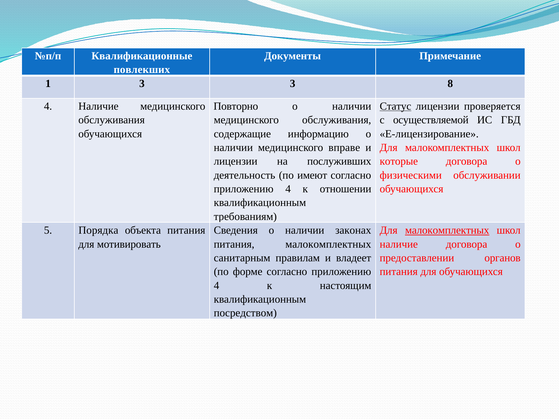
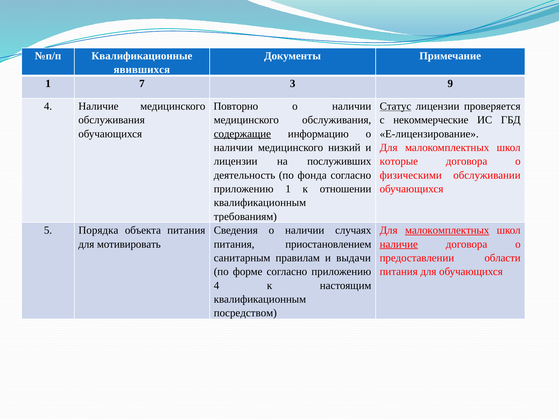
повлекших: повлекших -> явившихся
1 3: 3 -> 7
8: 8 -> 9
осуществляемой: осуществляемой -> некоммерческие
содержащие underline: none -> present
вправе: вправе -> низкий
имеют: имеют -> фонда
4 at (288, 189): 4 -> 1
законах: законах -> случаях
питания малокомплектных: малокомплектных -> приостановлением
наличие at (399, 244) underline: none -> present
владеет: владеет -> выдачи
органов: органов -> области
